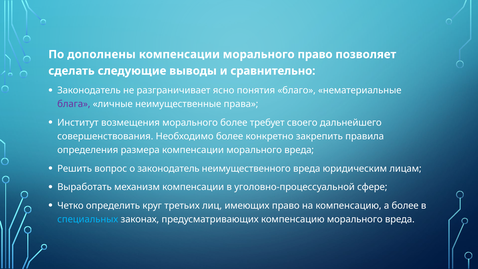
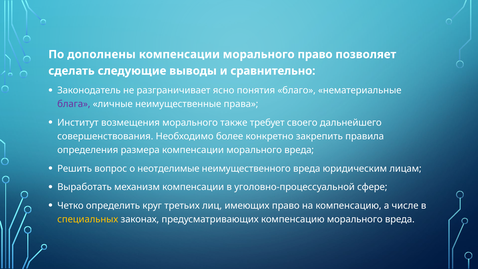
морального более: более -> также
о законодатель: законодатель -> неотделимые
а более: более -> числе
специальных colour: light blue -> yellow
